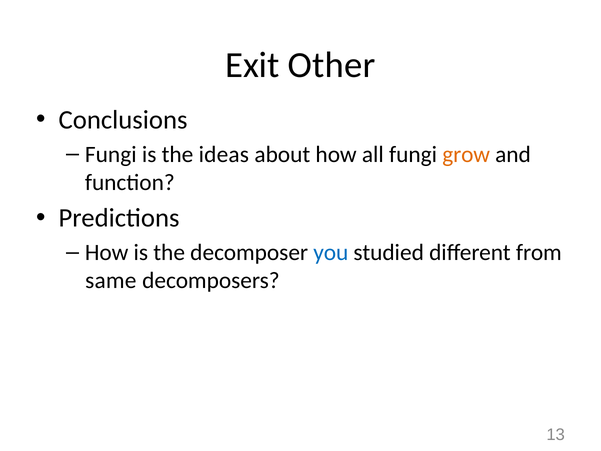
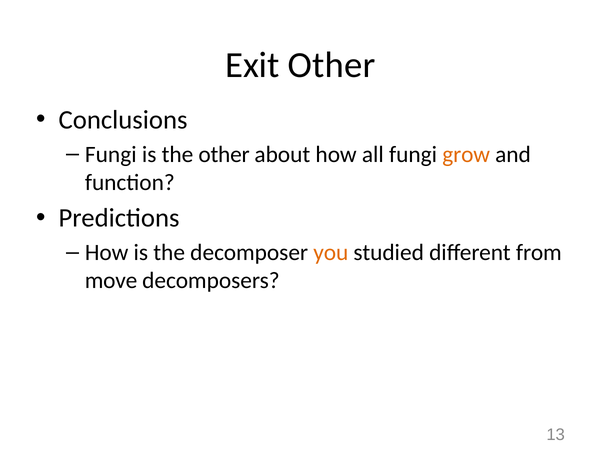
the ideas: ideas -> other
you colour: blue -> orange
same: same -> move
